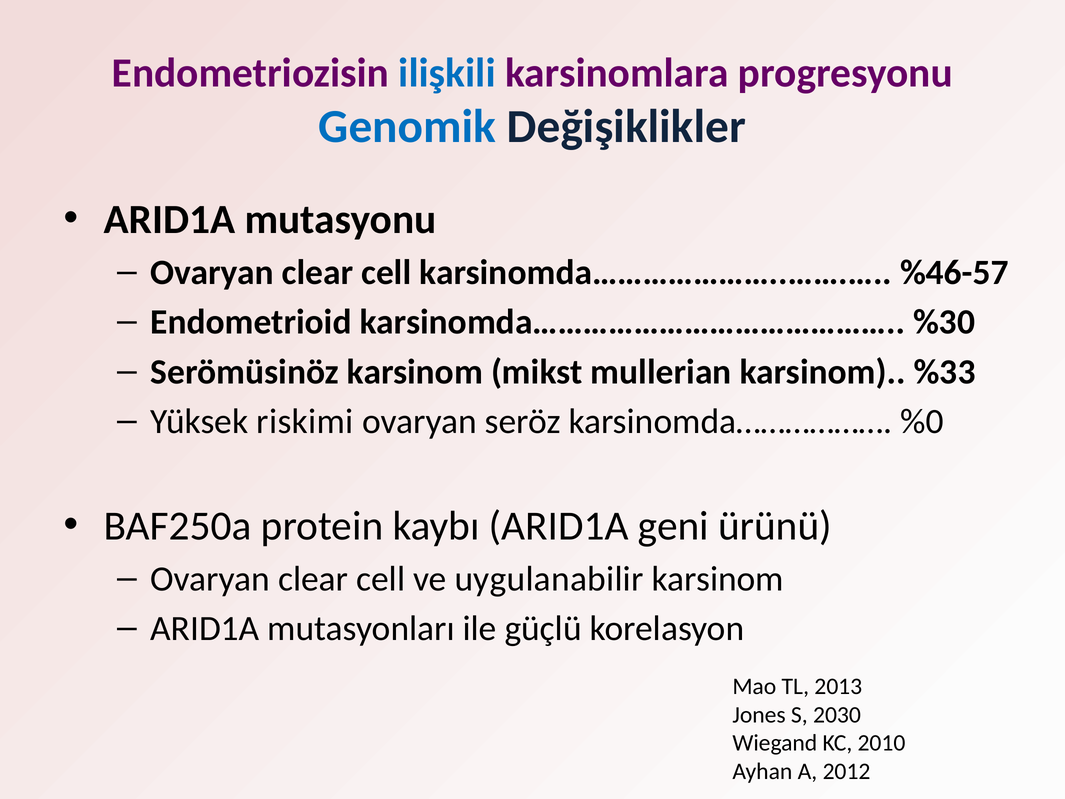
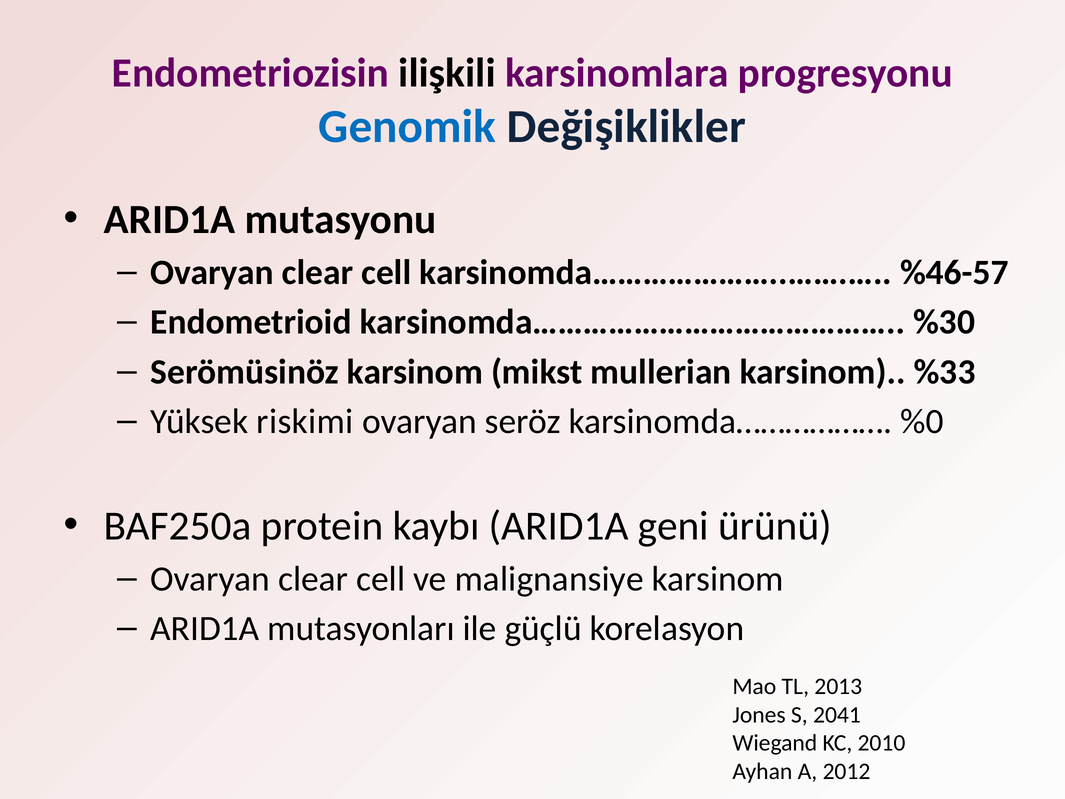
ilişkili colour: blue -> black
uygulanabilir: uygulanabilir -> malignansiye
2030: 2030 -> 2041
